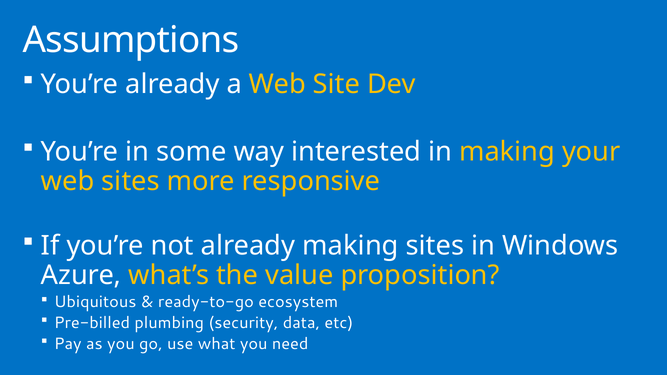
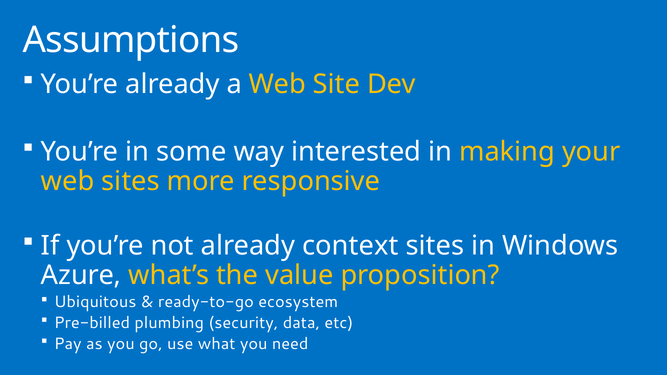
already making: making -> context
